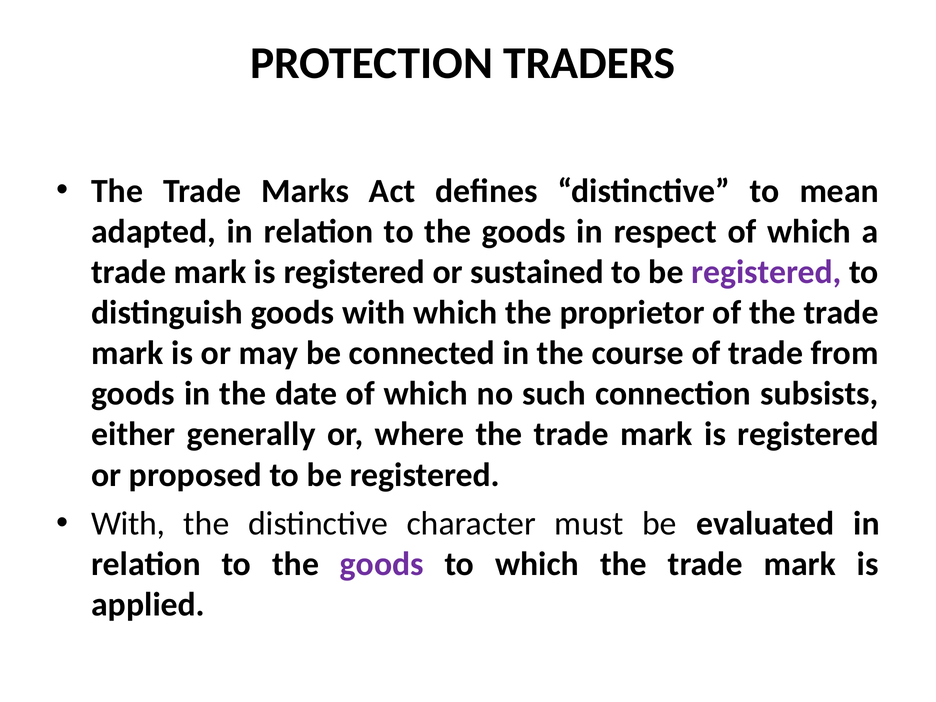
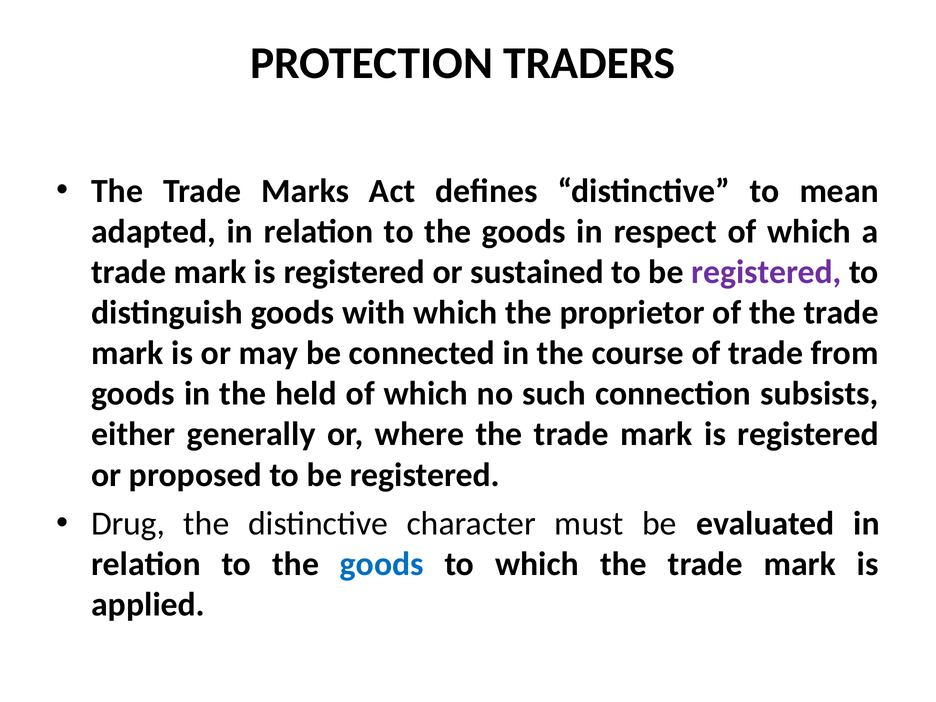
date: date -> held
With at (128, 524): With -> Drug
goods at (382, 564) colour: purple -> blue
